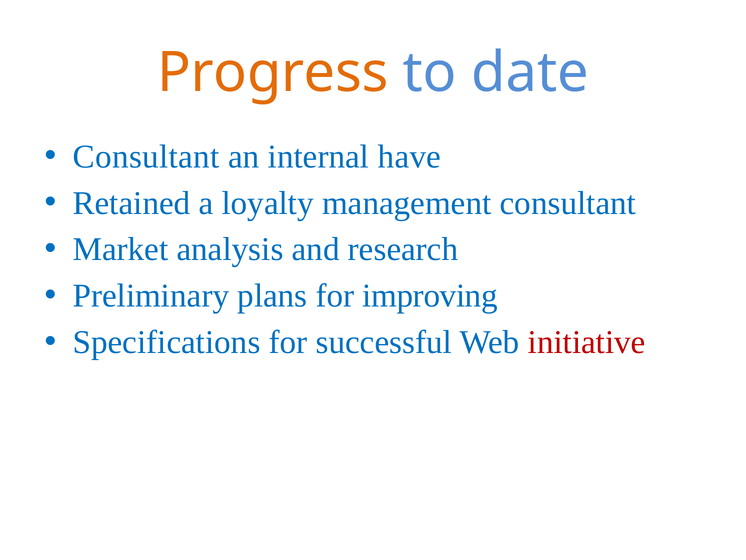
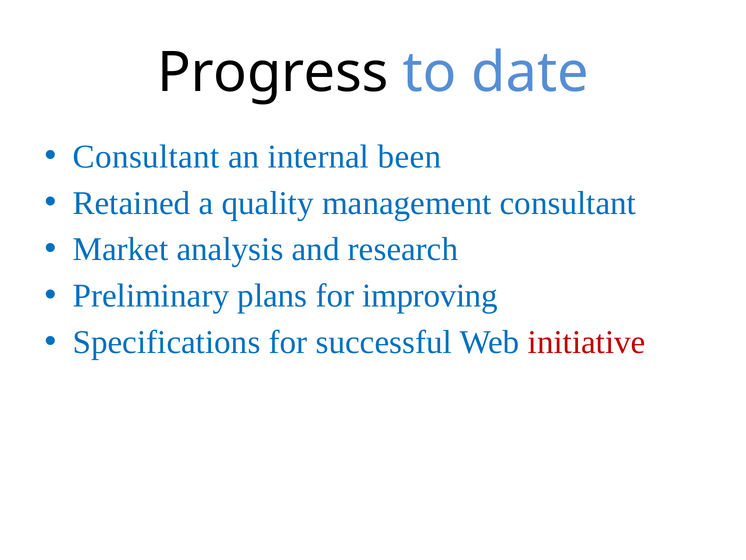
Progress colour: orange -> black
have: have -> been
loyalty: loyalty -> quality
